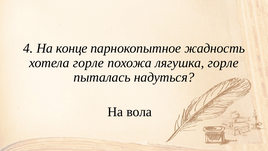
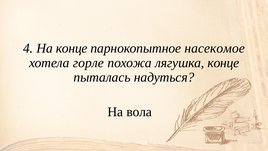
жадность: жадность -> насекомое
лягушка горле: горле -> конце
